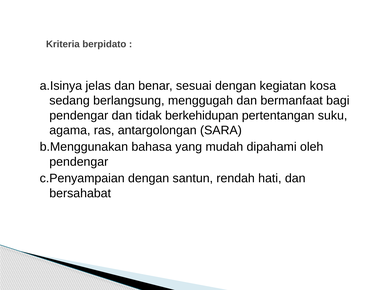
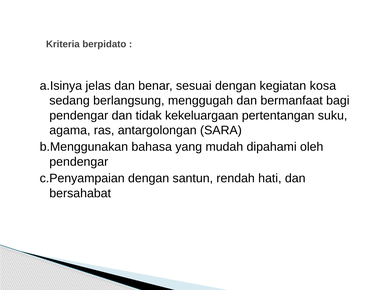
berkehidupan: berkehidupan -> kekeluargaan
